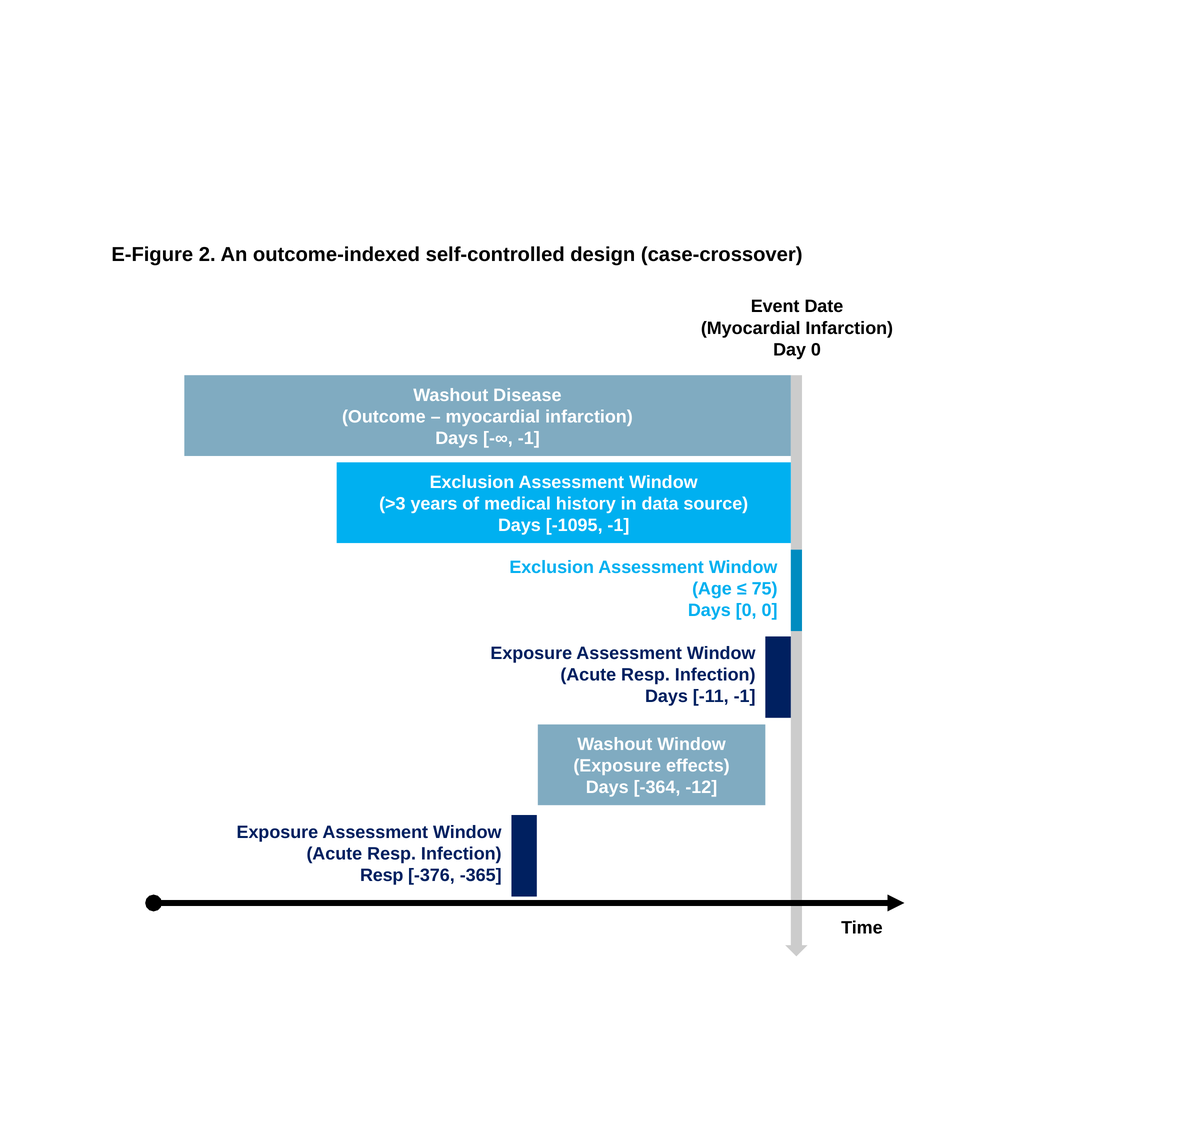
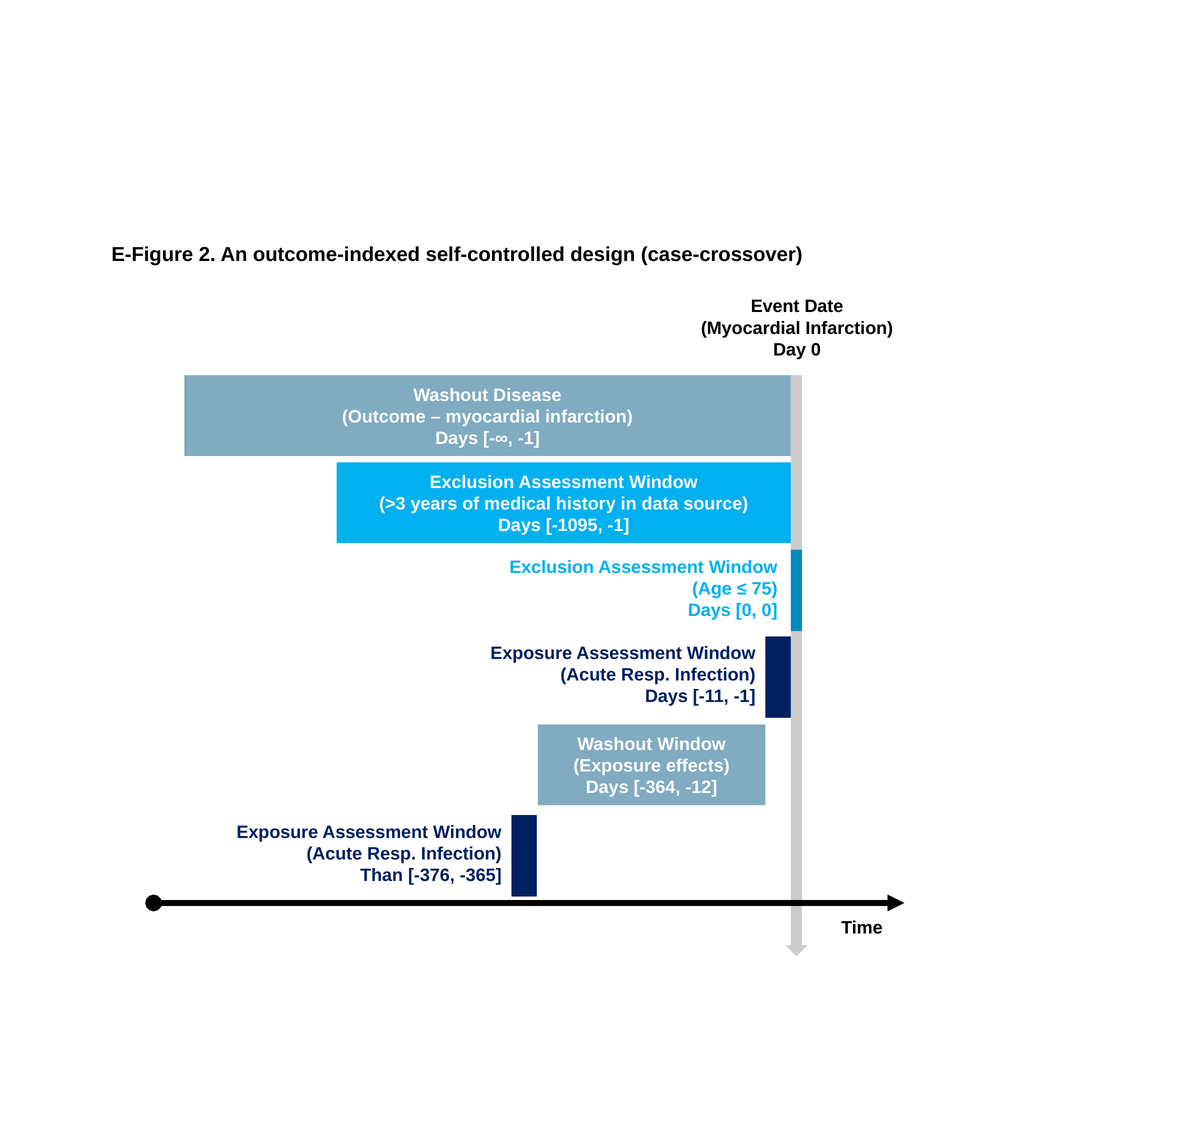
Resp at (382, 875): Resp -> Than
